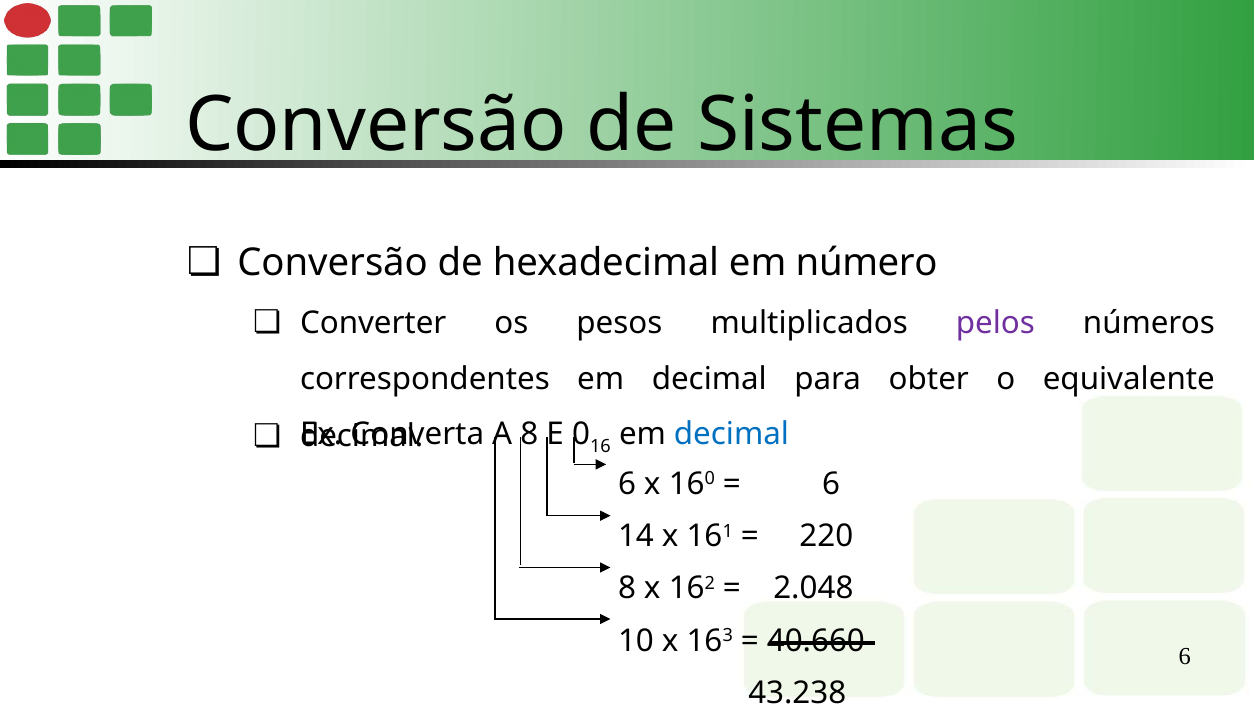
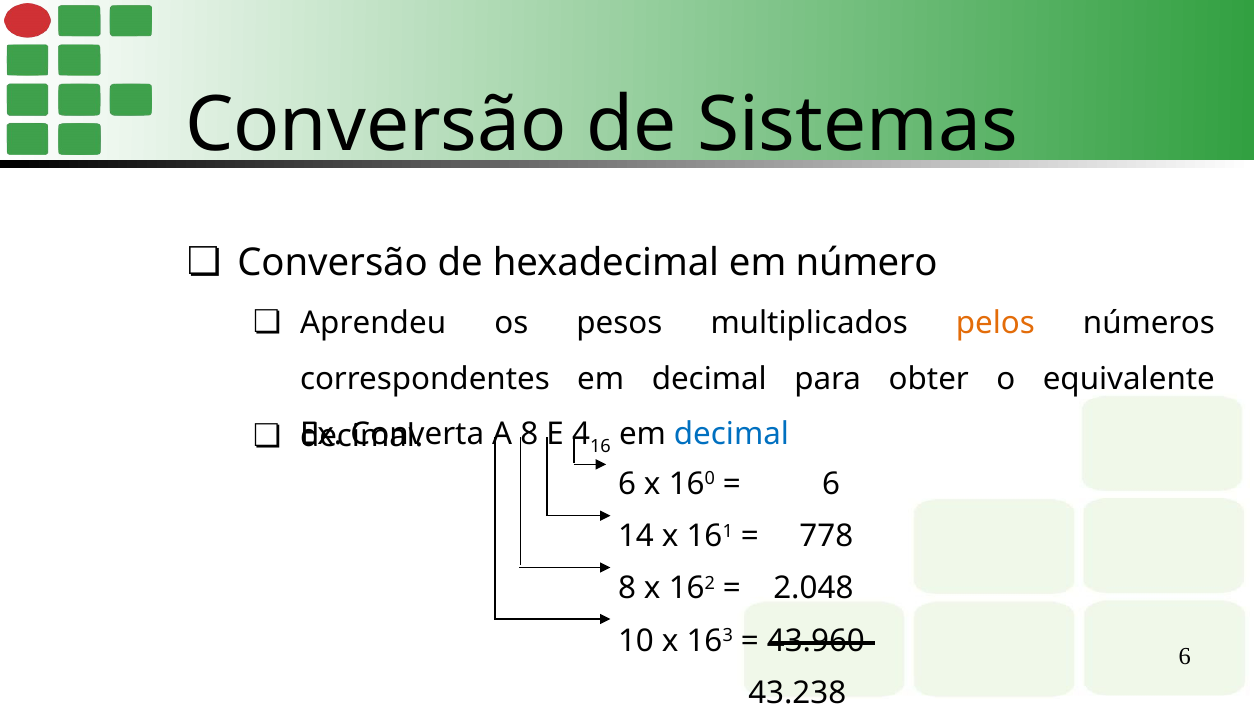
Converter: Converter -> Aprendeu
pelos colour: purple -> orange
0: 0 -> 4
220: 220 -> 778
40.660: 40.660 -> 43.960
